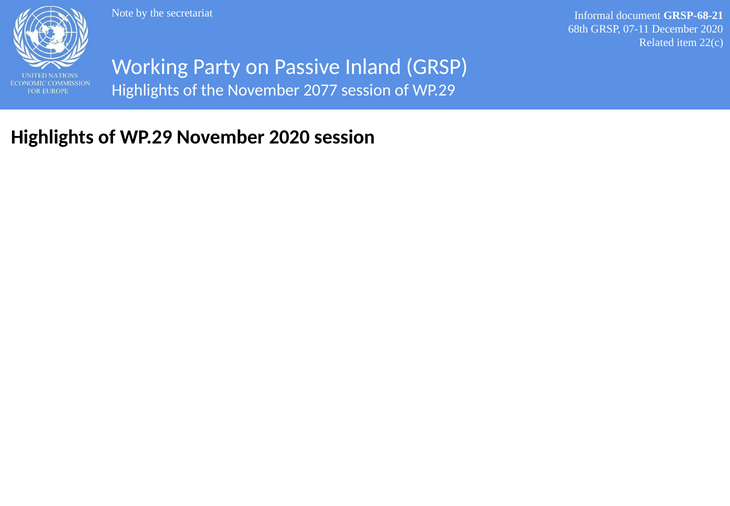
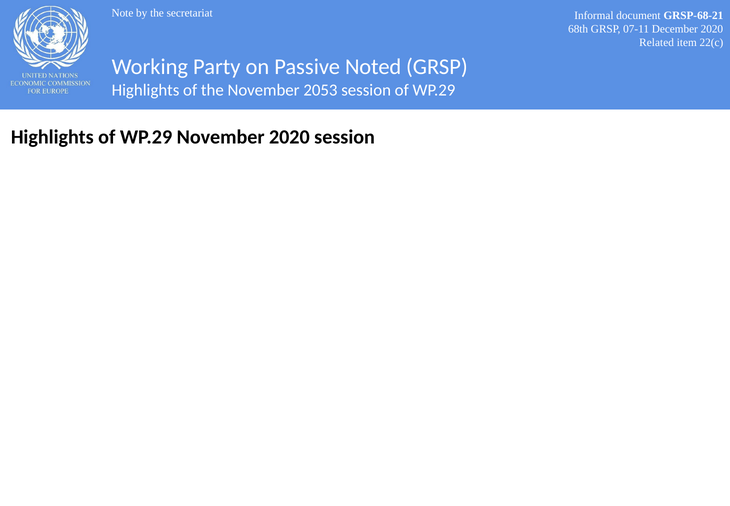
Inland: Inland -> Noted
2077: 2077 -> 2053
